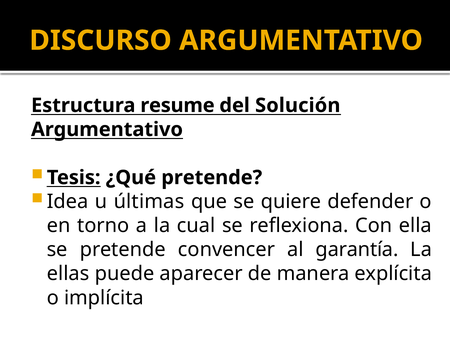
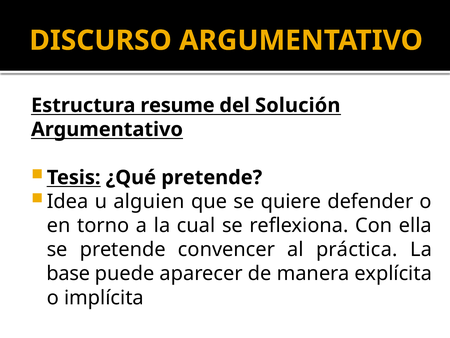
últimas: últimas -> alguien
garantía: garantía -> práctica
ellas: ellas -> base
